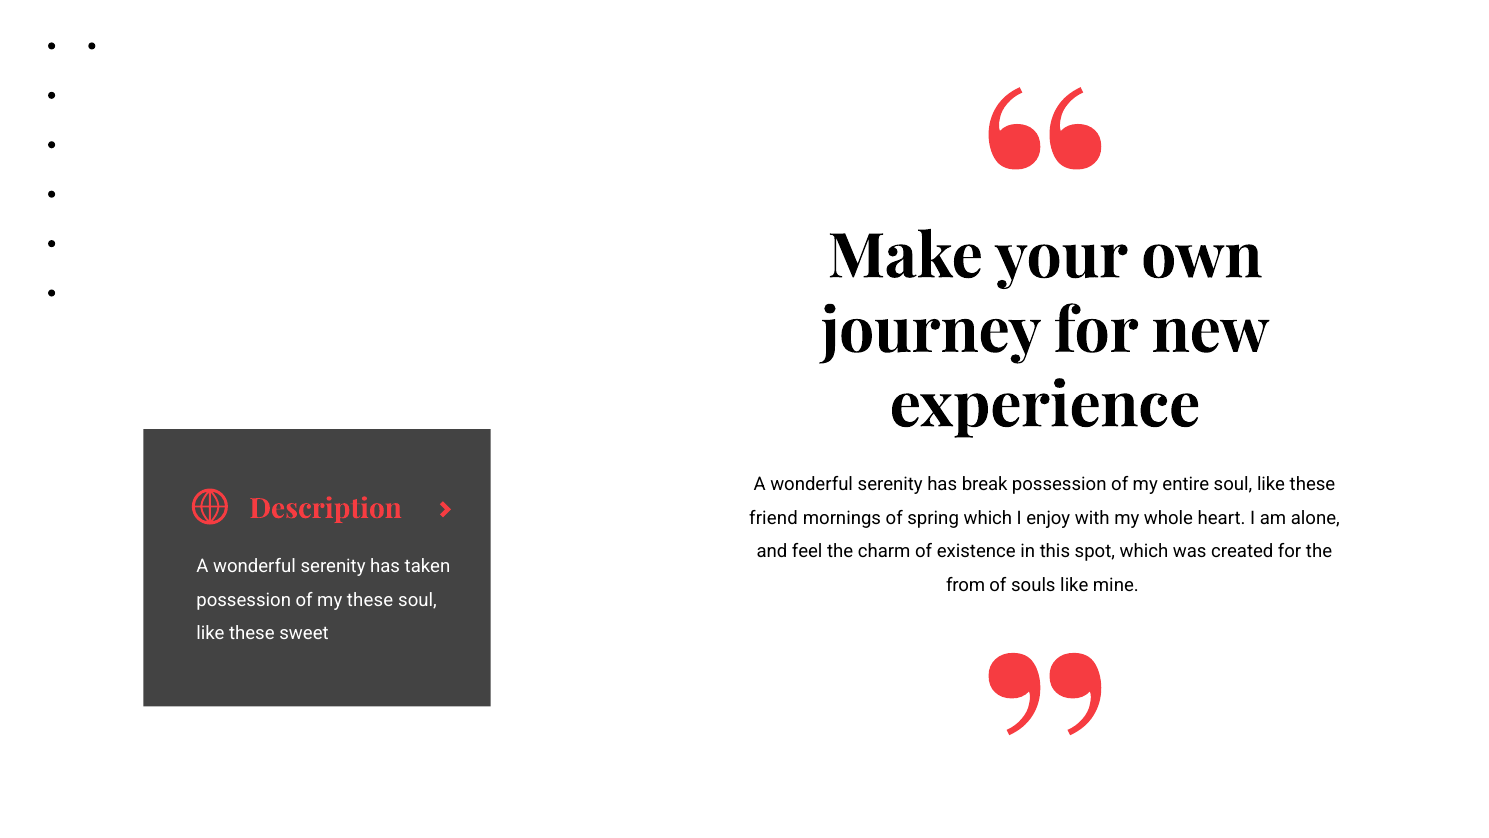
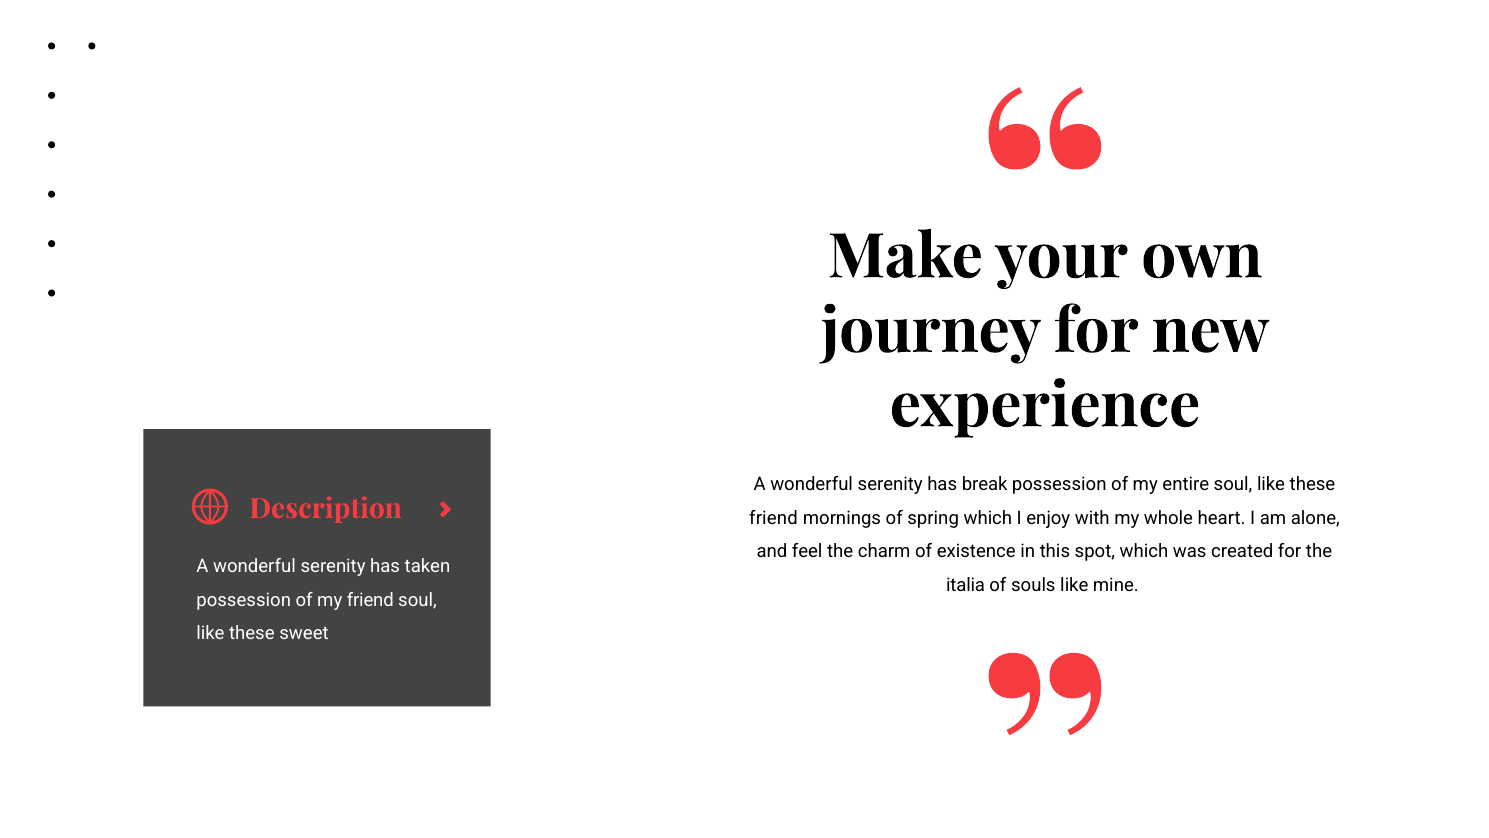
from: from -> italia
my these: these -> friend
